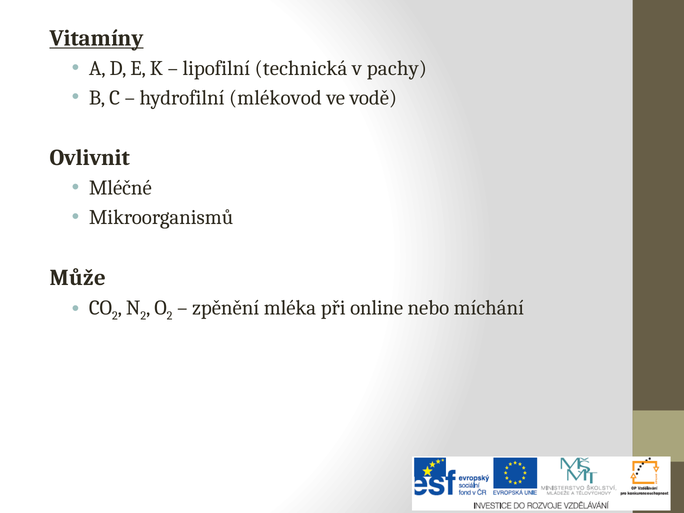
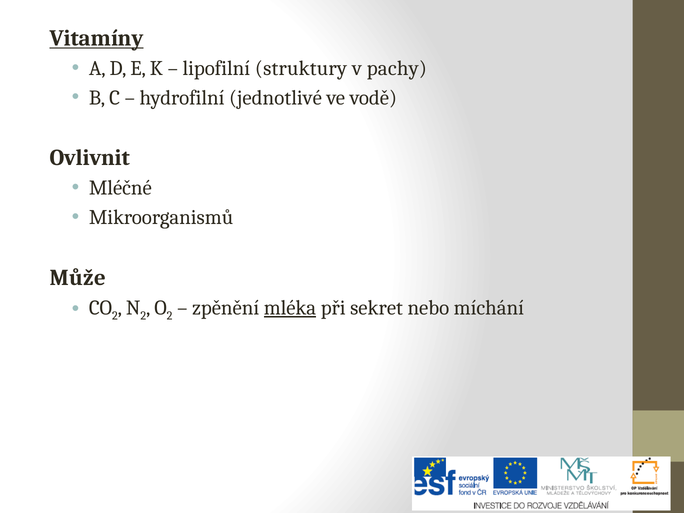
technická: technická -> struktury
mlékovod: mlékovod -> jednotlivé
mléka underline: none -> present
online: online -> sekret
